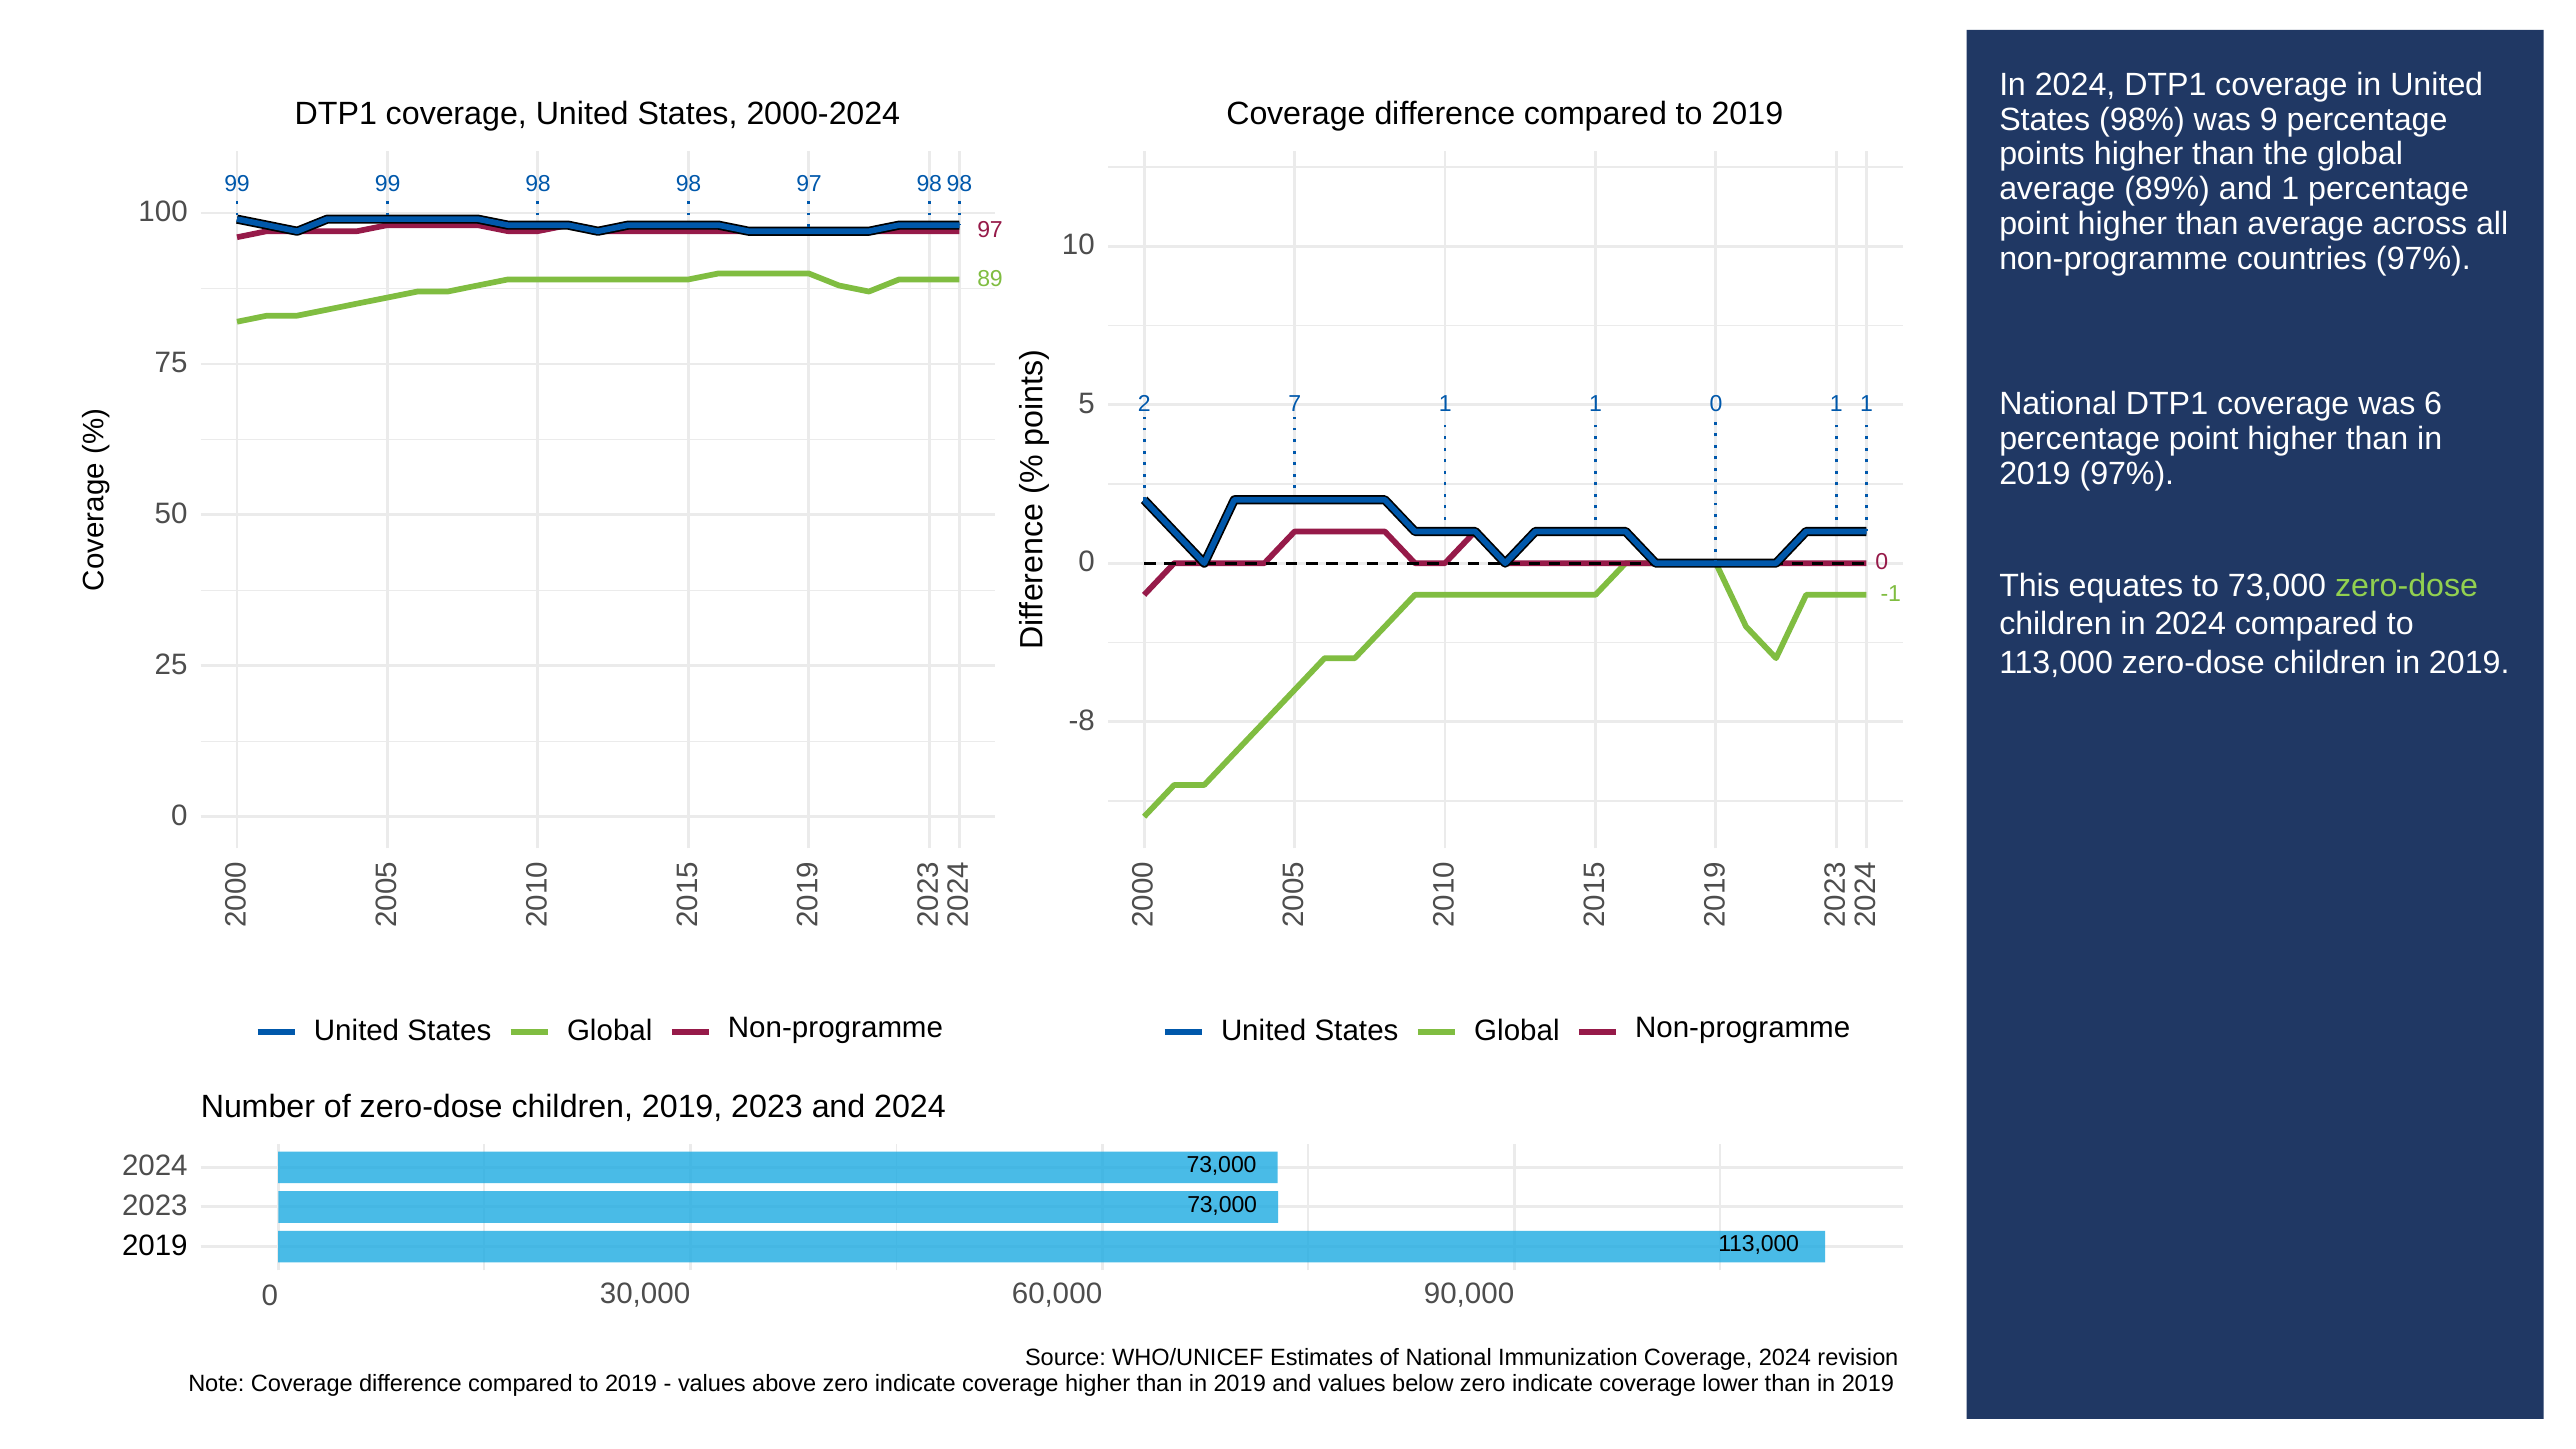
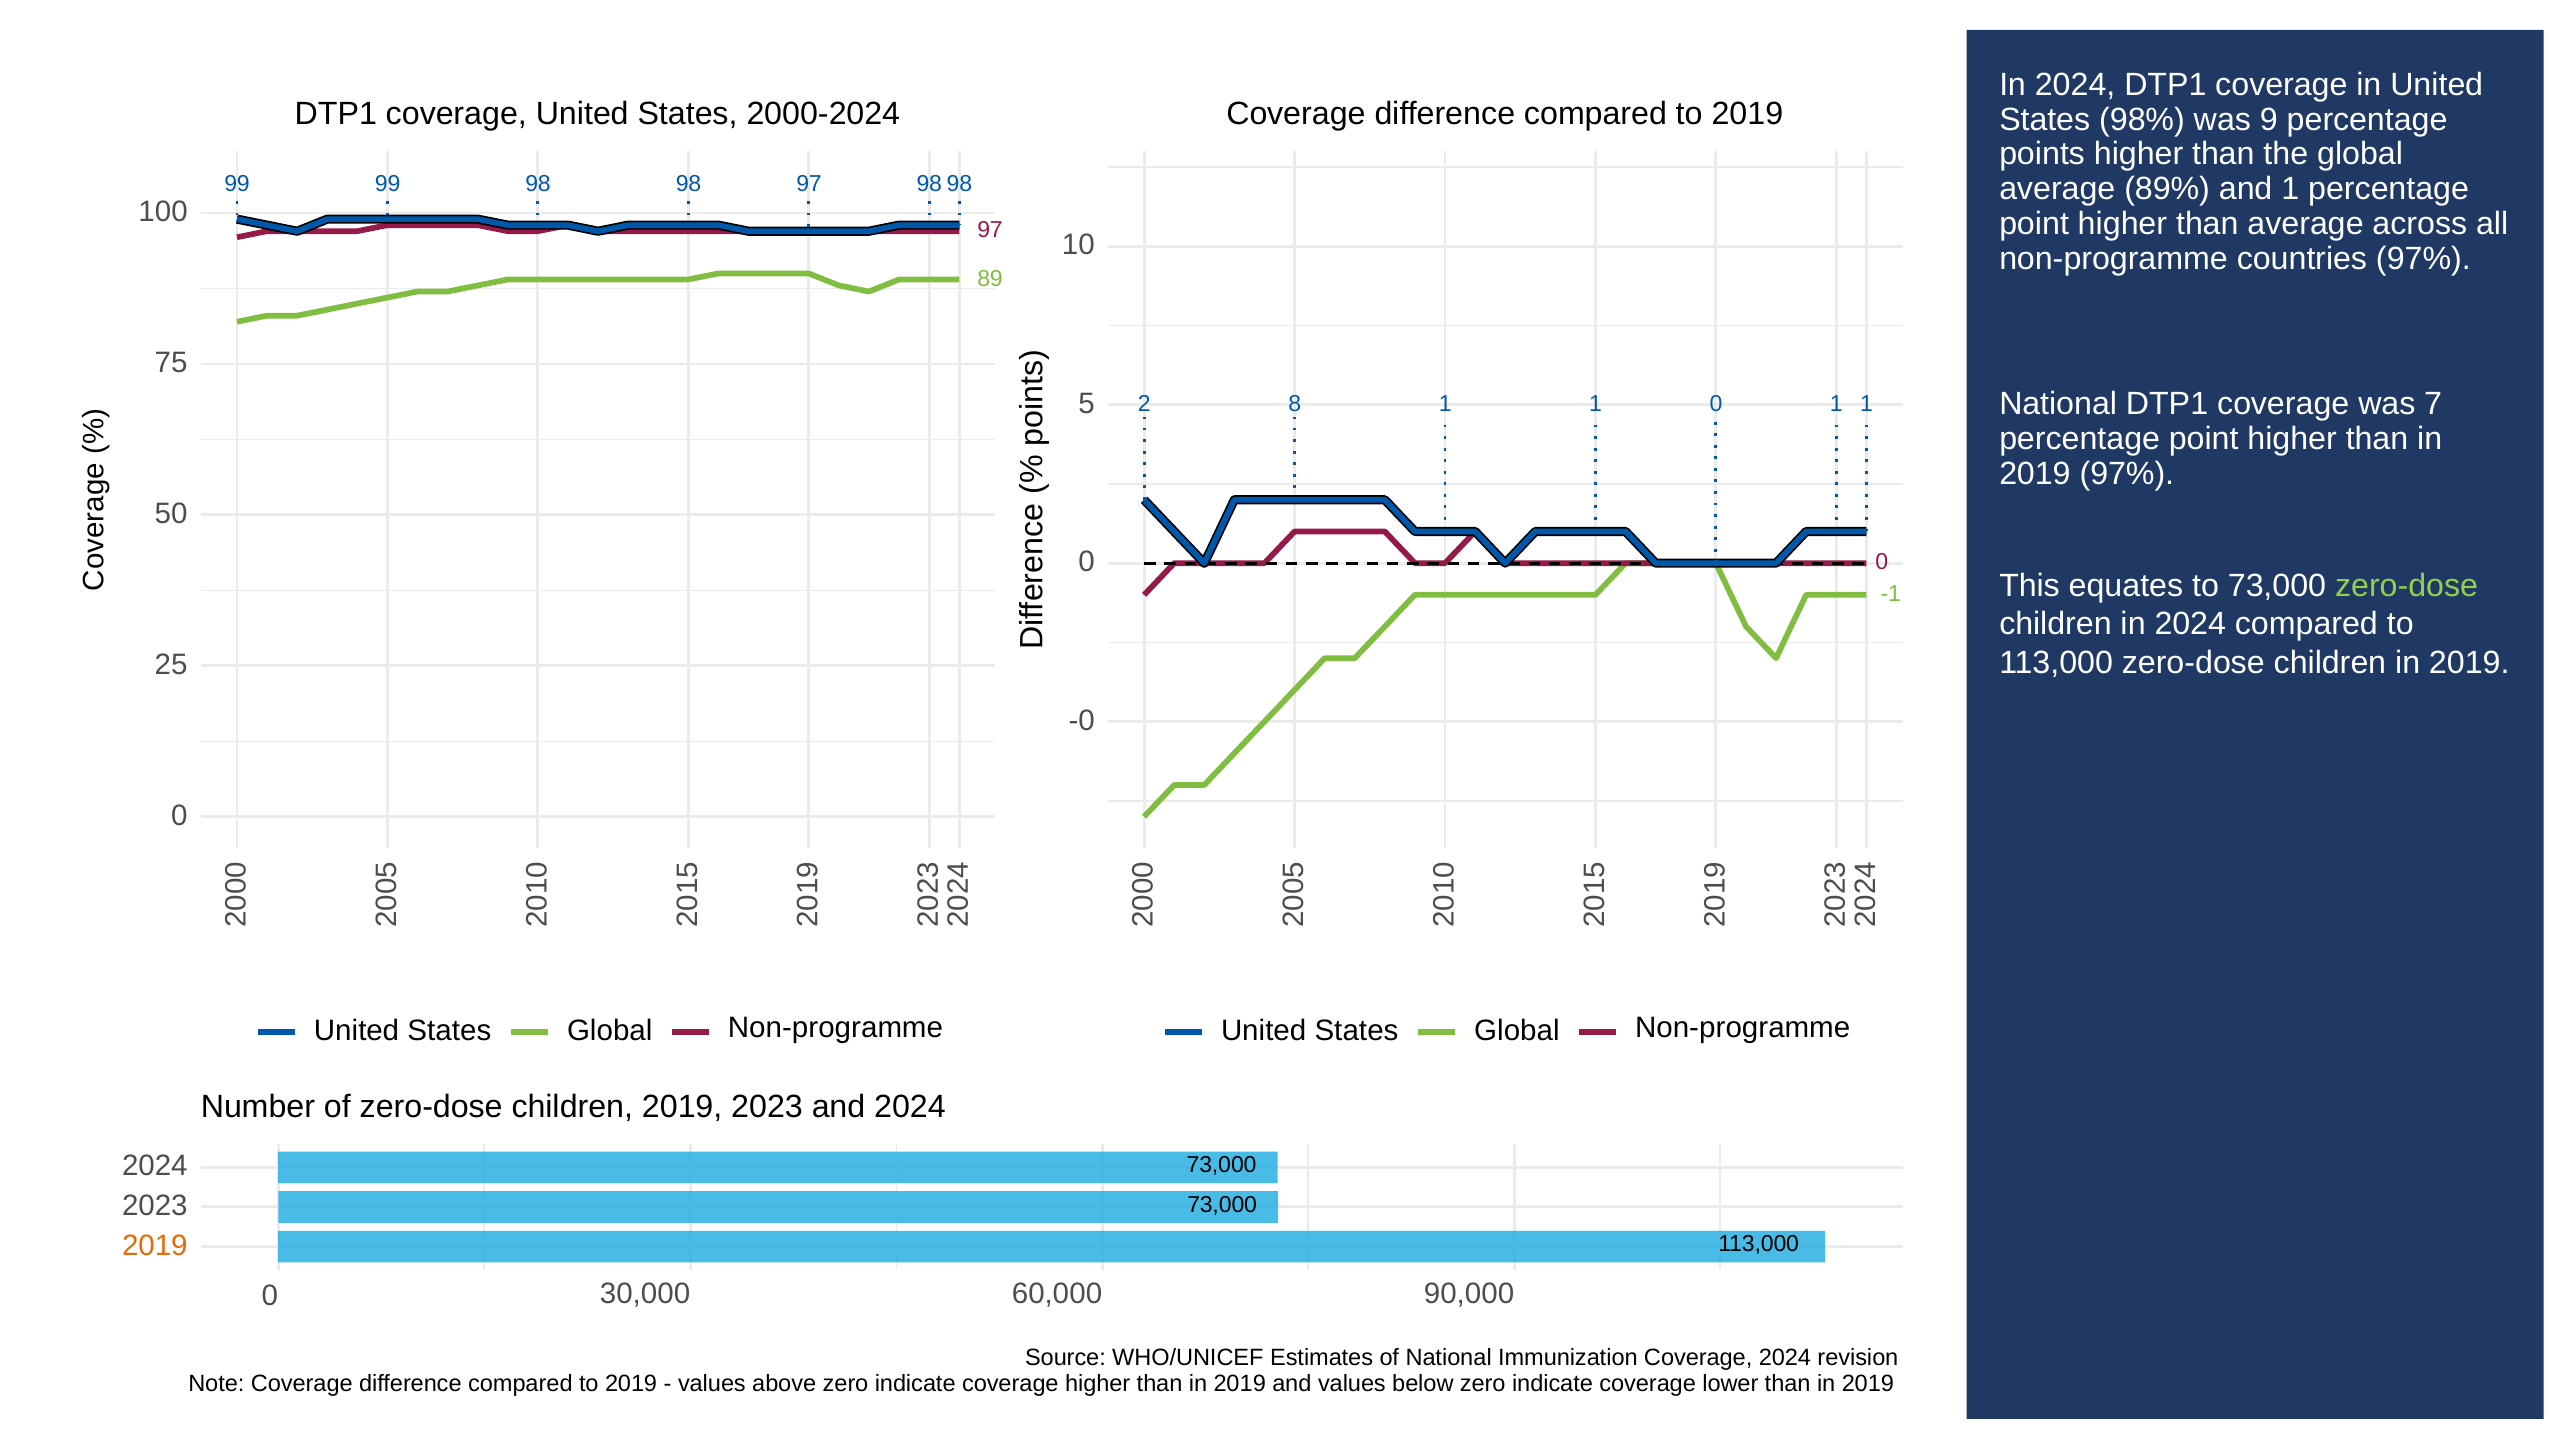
6: 6 -> 7
7: 7 -> 8
-8: -8 -> -0
2019 at (155, 1245) colour: black -> orange
